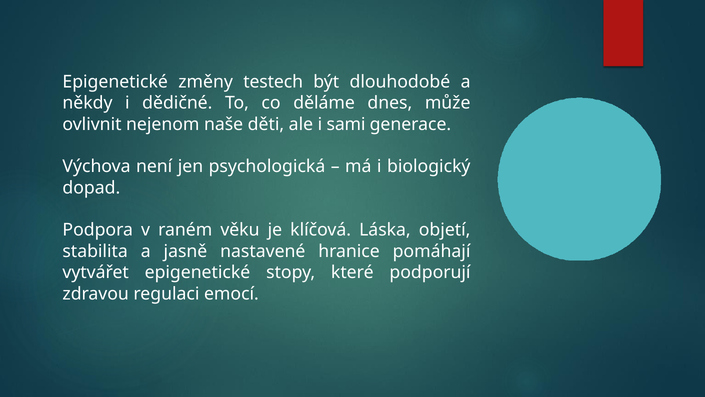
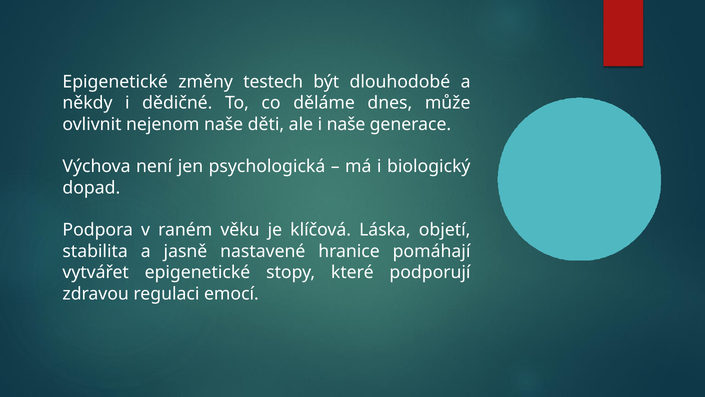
i sami: sami -> naše
